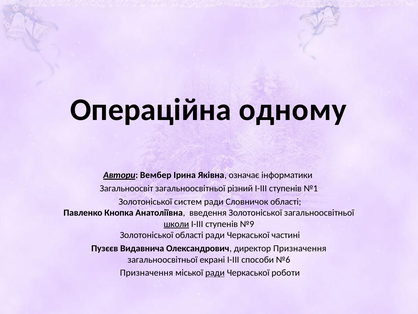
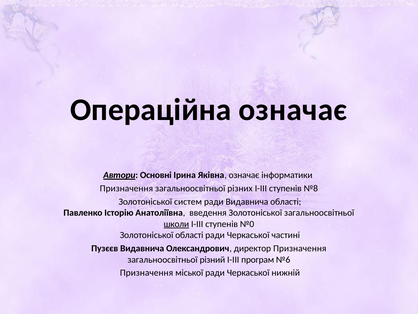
Операційна одному: одному -> означає
Вембер: Вембер -> Основні
Загальноосвіт at (126, 188): Загальноосвіт -> Призначення
різний: різний -> різних
№1: №1 -> №8
ради Словничок: Словничок -> Видавнича
Кнопка: Кнопка -> Історію
№9: №9 -> №0
екрані: екрані -> різний
способи: способи -> програм
ради at (215, 272) underline: present -> none
роботи: роботи -> нижній
